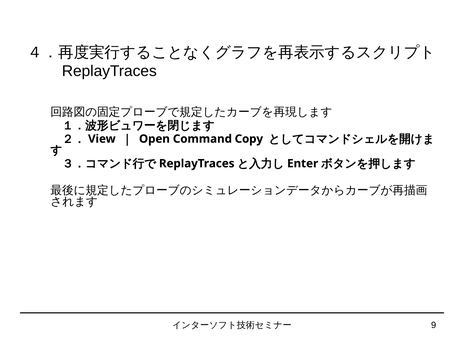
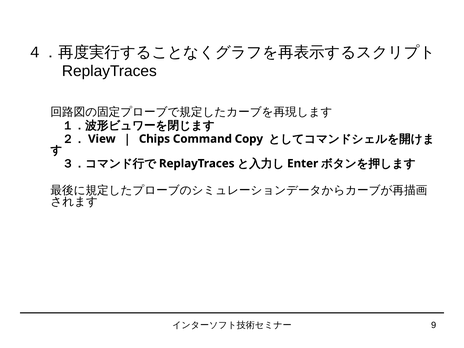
Open: Open -> Chips
